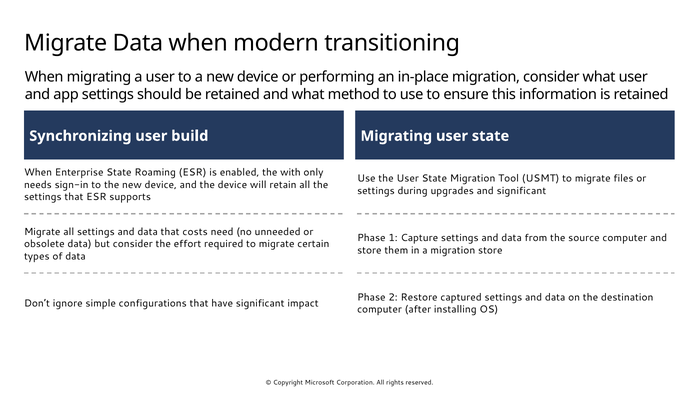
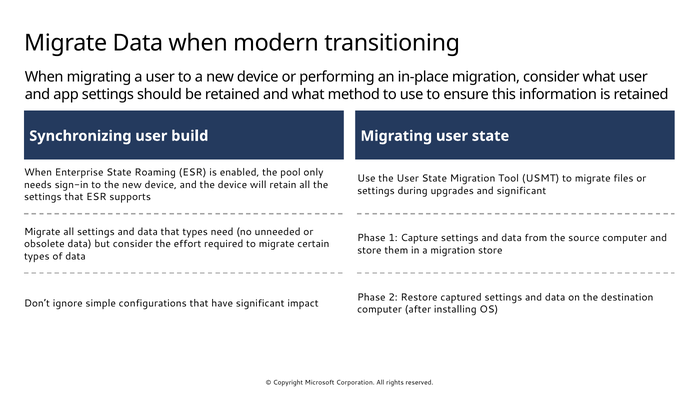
with: with -> pool
that costs: costs -> types
